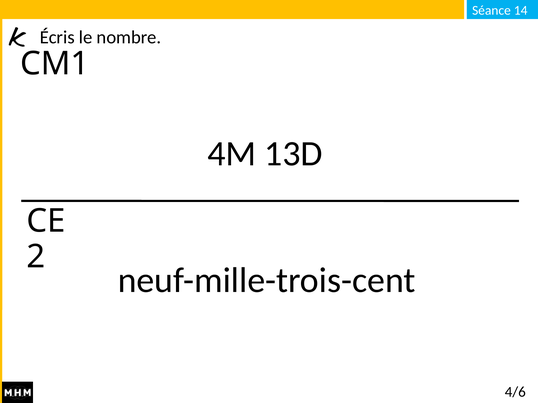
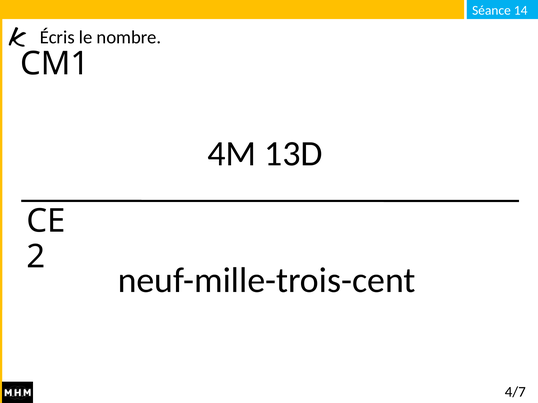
4/6: 4/6 -> 4/7
